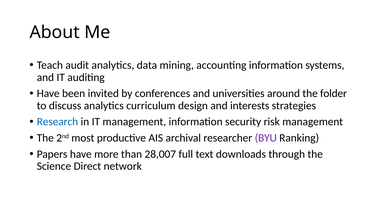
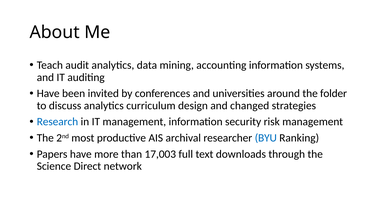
interests: interests -> changed
BYU colour: purple -> blue
28,007: 28,007 -> 17,003
